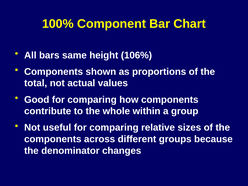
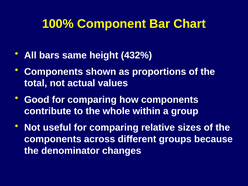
106%: 106% -> 432%
